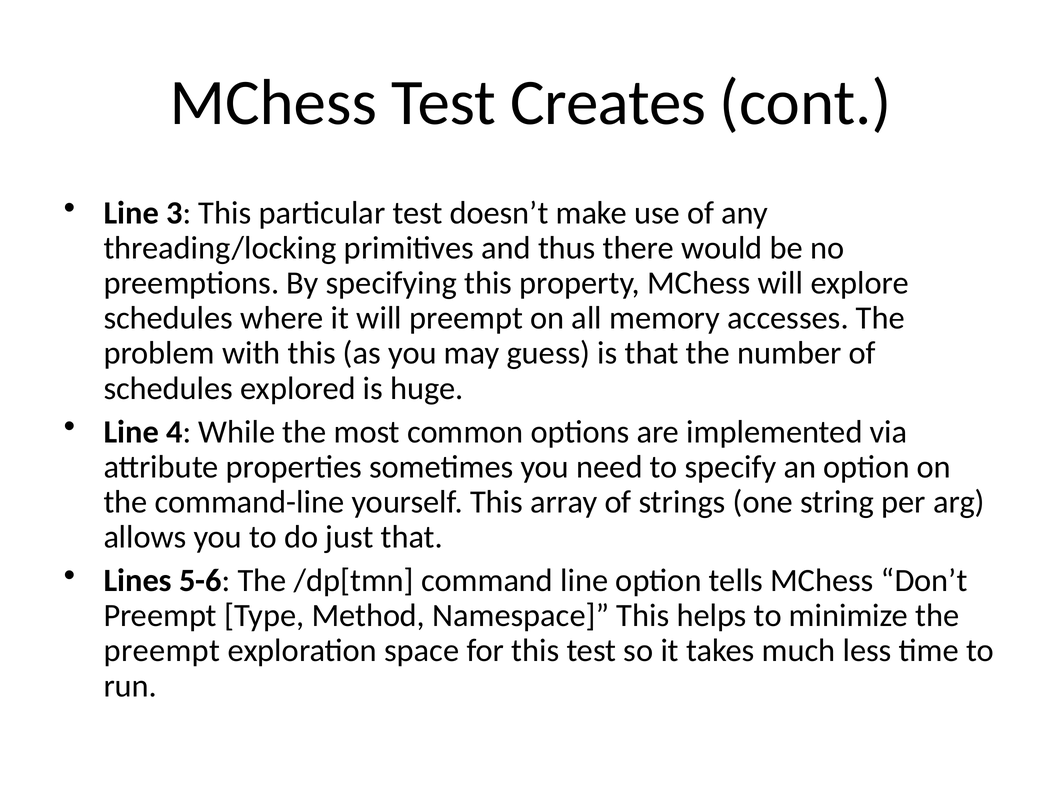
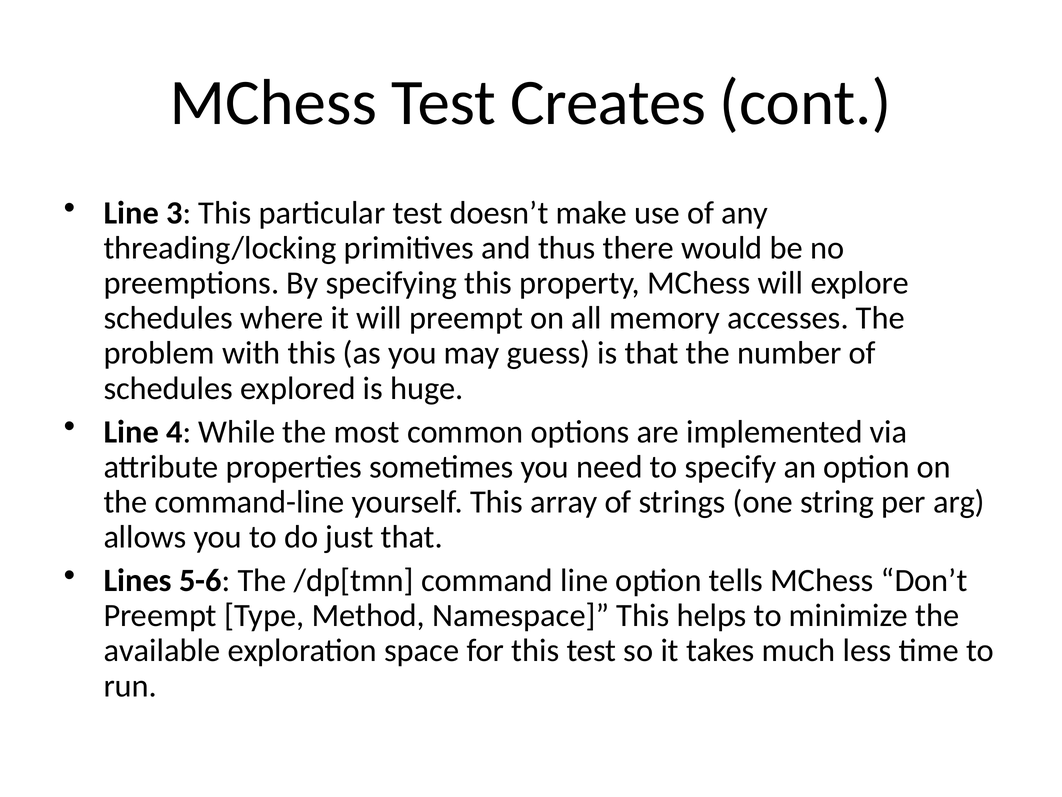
preempt at (162, 650): preempt -> available
